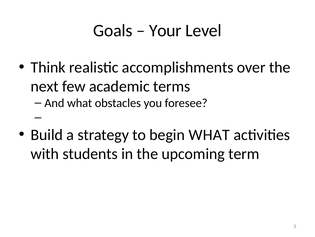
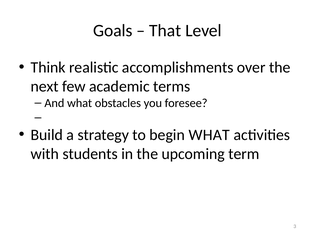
Your: Your -> That
